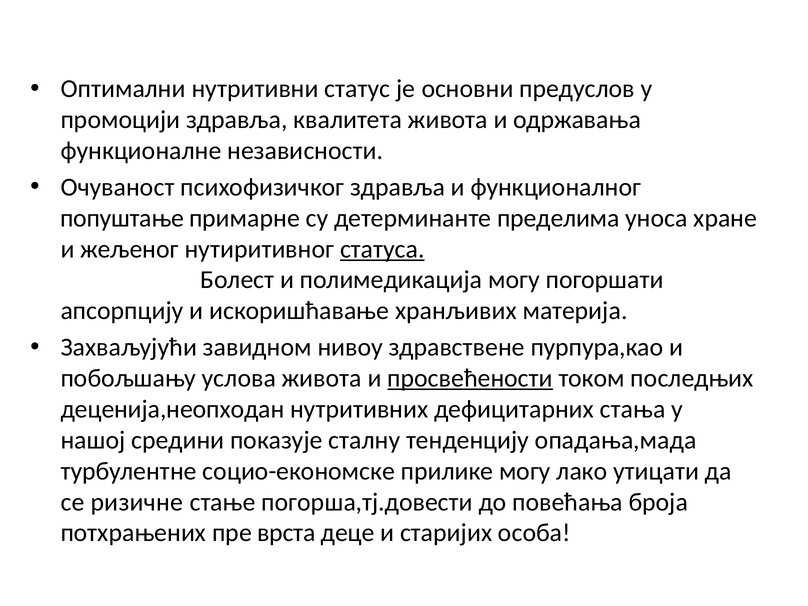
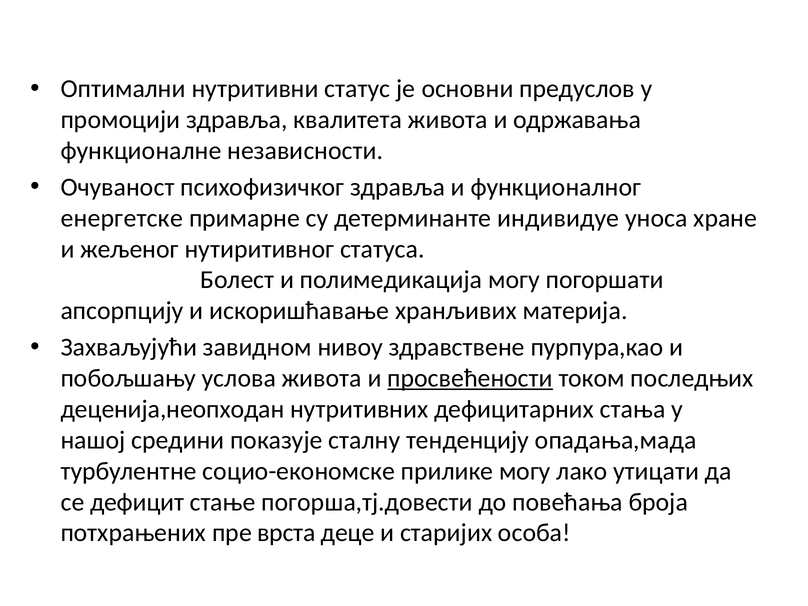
попуштање: попуштање -> енергетске
пределима: пределима -> индивидуе
статуса underline: present -> none
ризичне: ризичне -> дефицит
